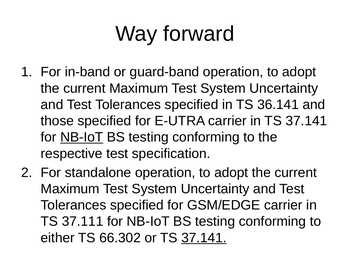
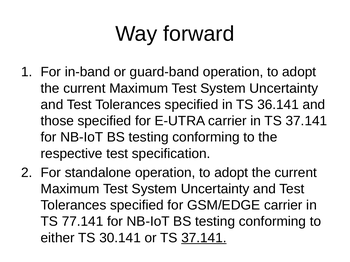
NB-IoT at (82, 137) underline: present -> none
37.111: 37.111 -> 77.141
66.302: 66.302 -> 30.141
